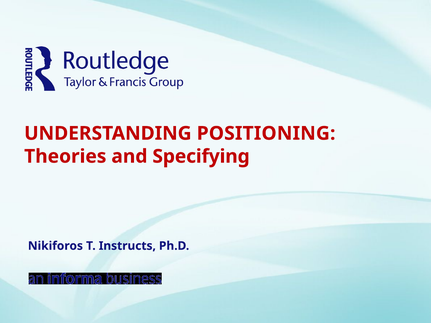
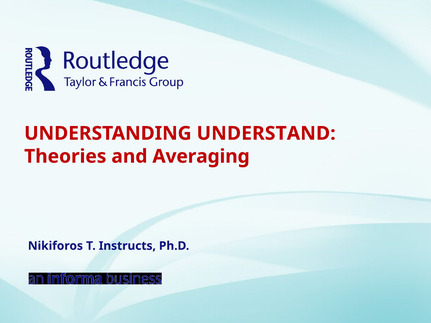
POSITIONING: POSITIONING -> UNDERSTAND
Specifying: Specifying -> Averaging
